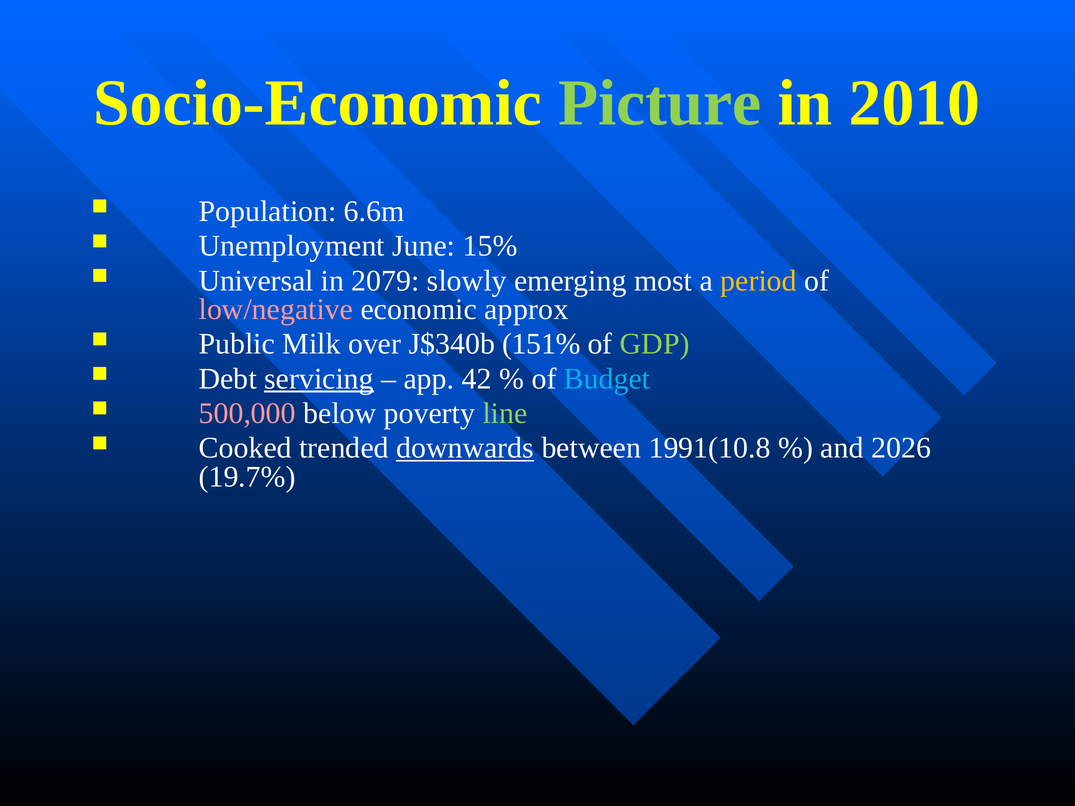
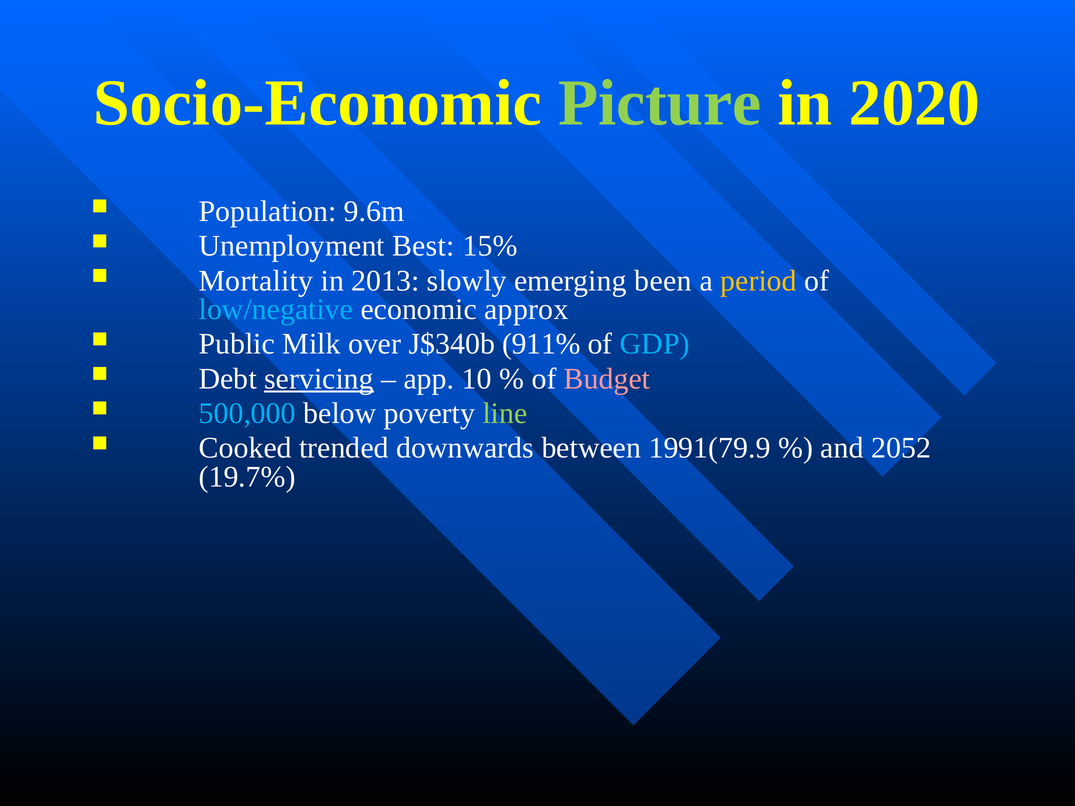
2010: 2010 -> 2020
6.6m: 6.6m -> 9.6m
June: June -> Best
Universal: Universal -> Mortality
2079: 2079 -> 2013
most: most -> been
low/negative colour: pink -> light blue
151%: 151% -> 911%
GDP colour: light green -> light blue
42: 42 -> 10
Budget colour: light blue -> pink
500,000 colour: pink -> light blue
downwards underline: present -> none
1991(10.8: 1991(10.8 -> 1991(79.9
2026: 2026 -> 2052
